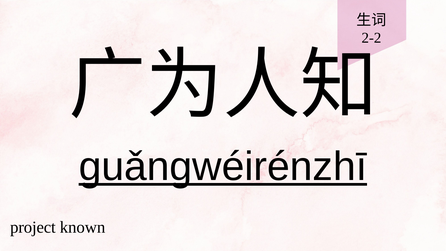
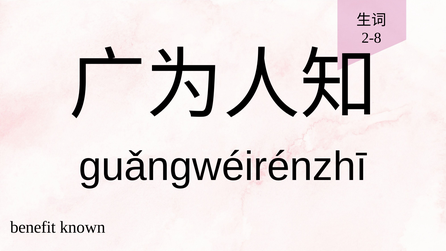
2-2: 2-2 -> 2-8
guǎngwéirénzhī underline: present -> none
project: project -> benefit
